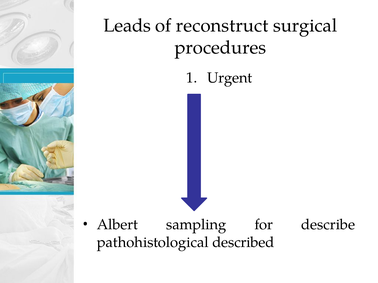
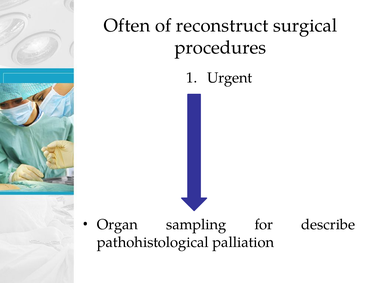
Leads: Leads -> Often
Albert: Albert -> Organ
described: described -> palliation
